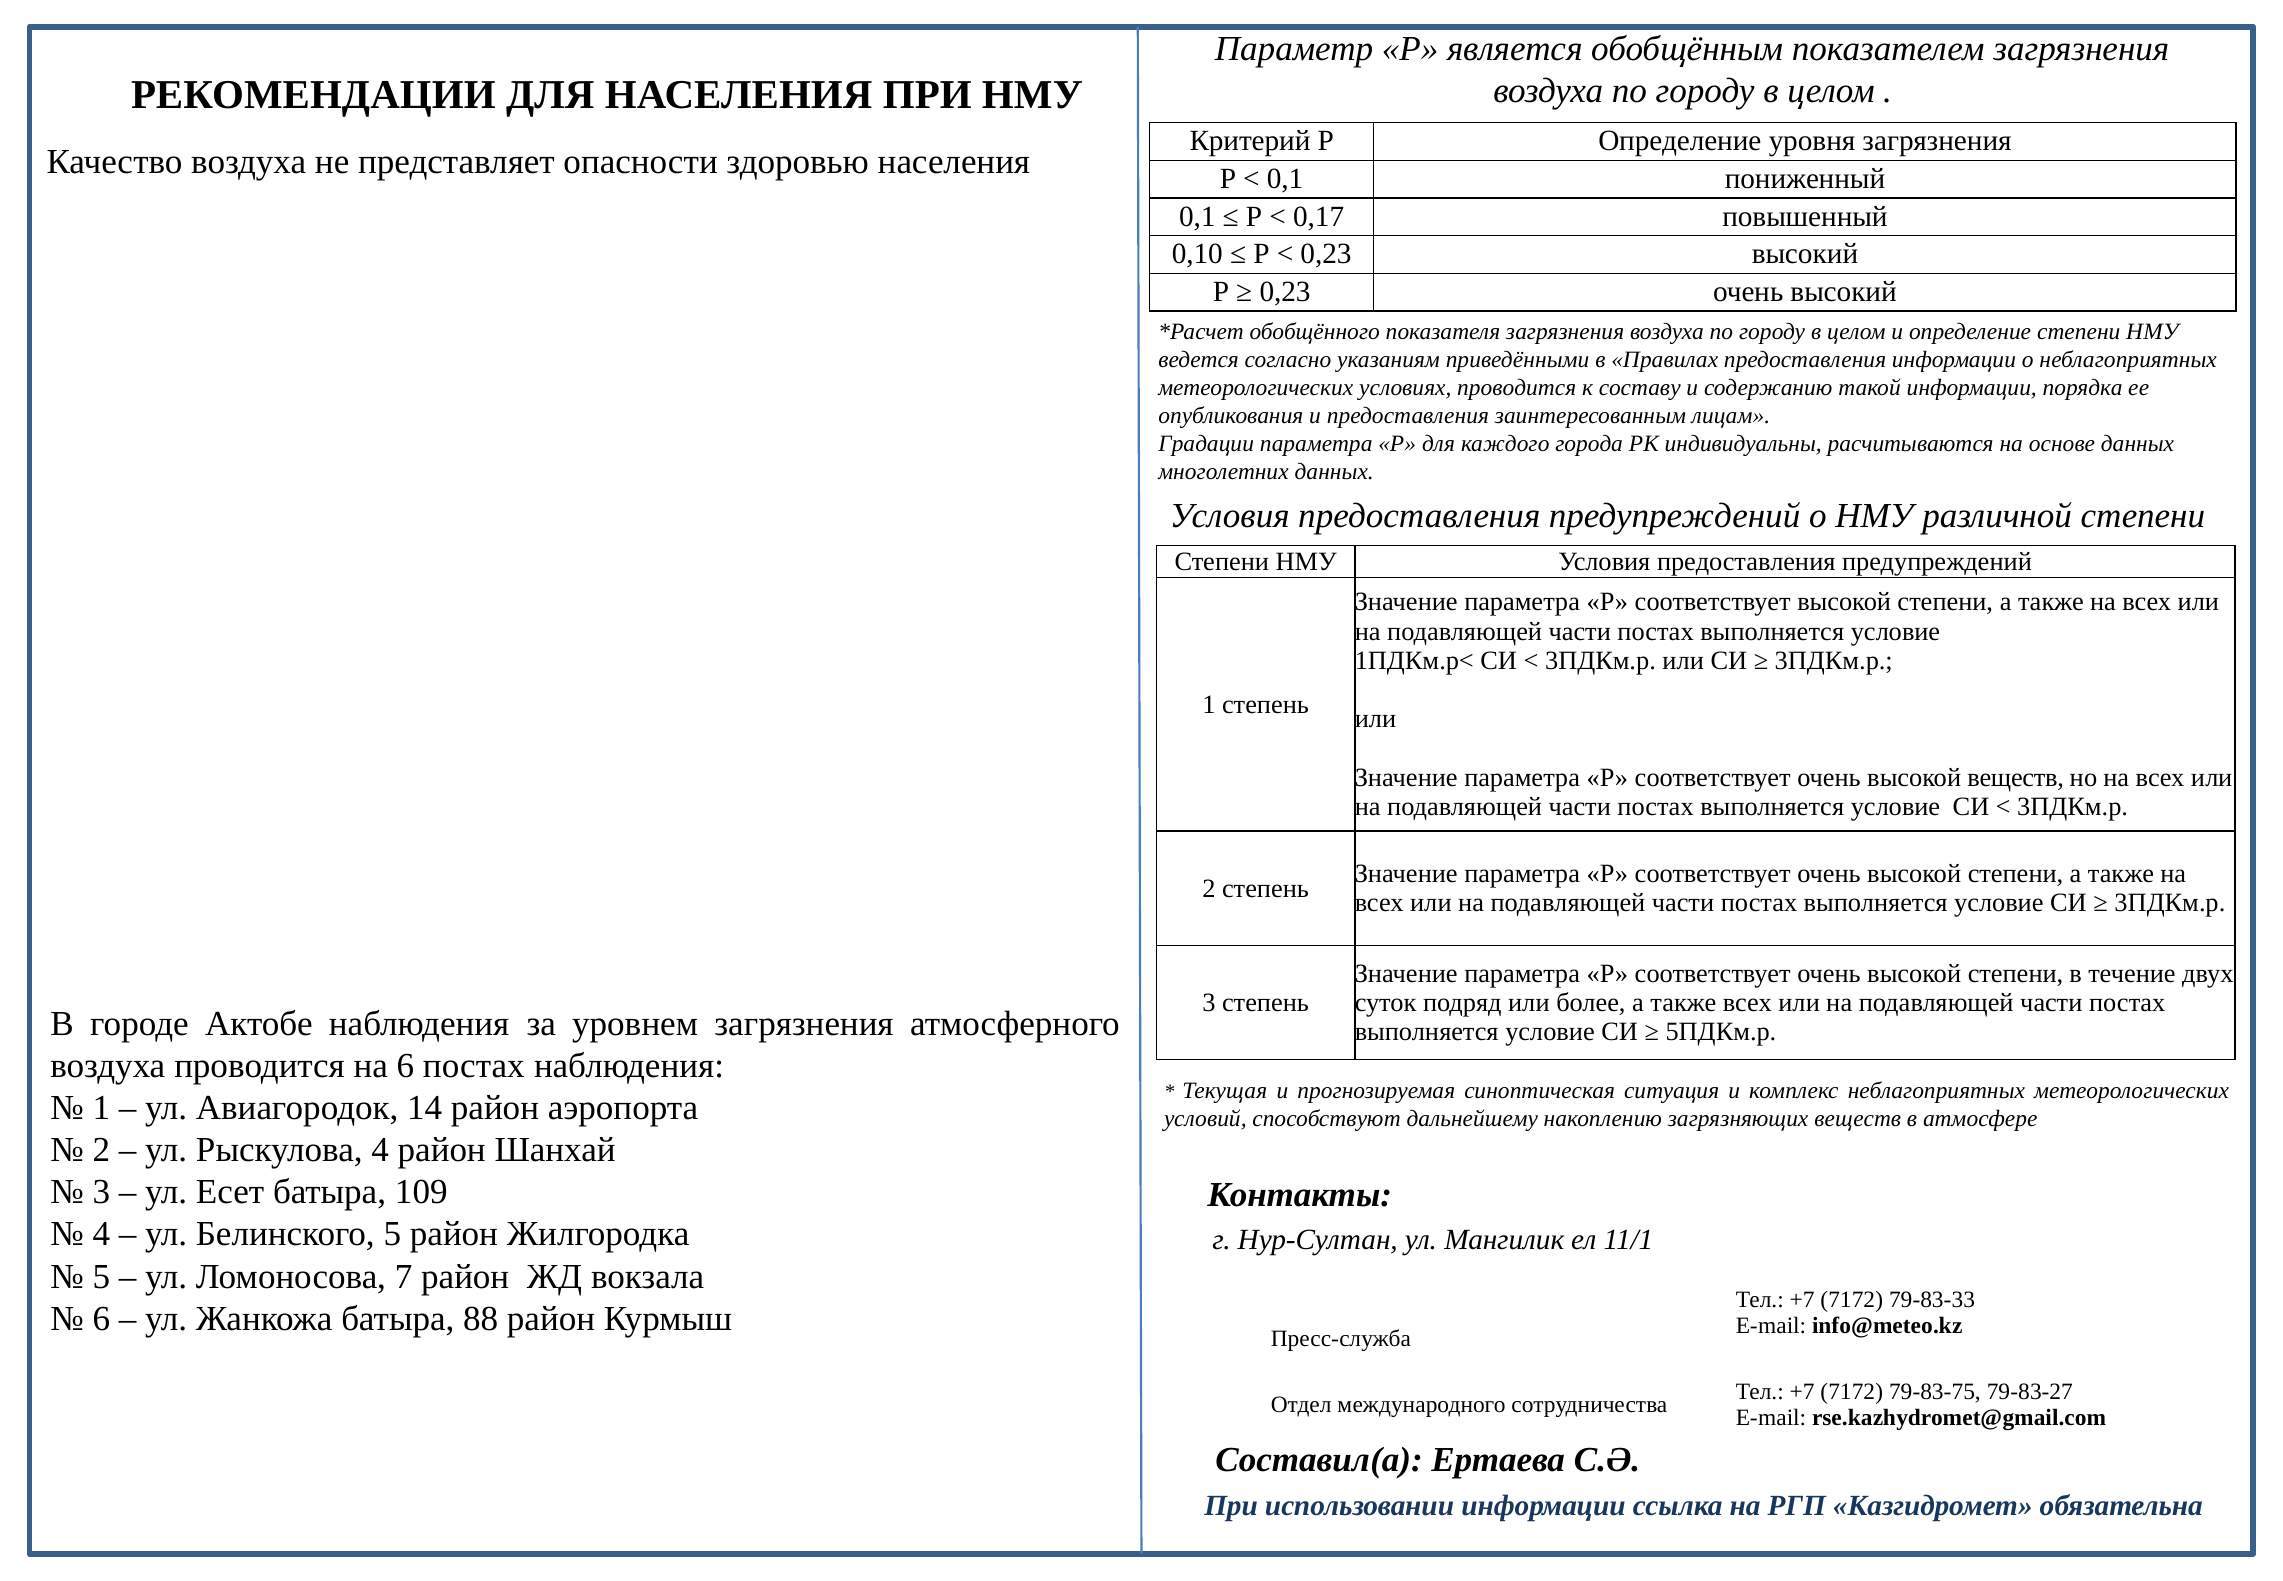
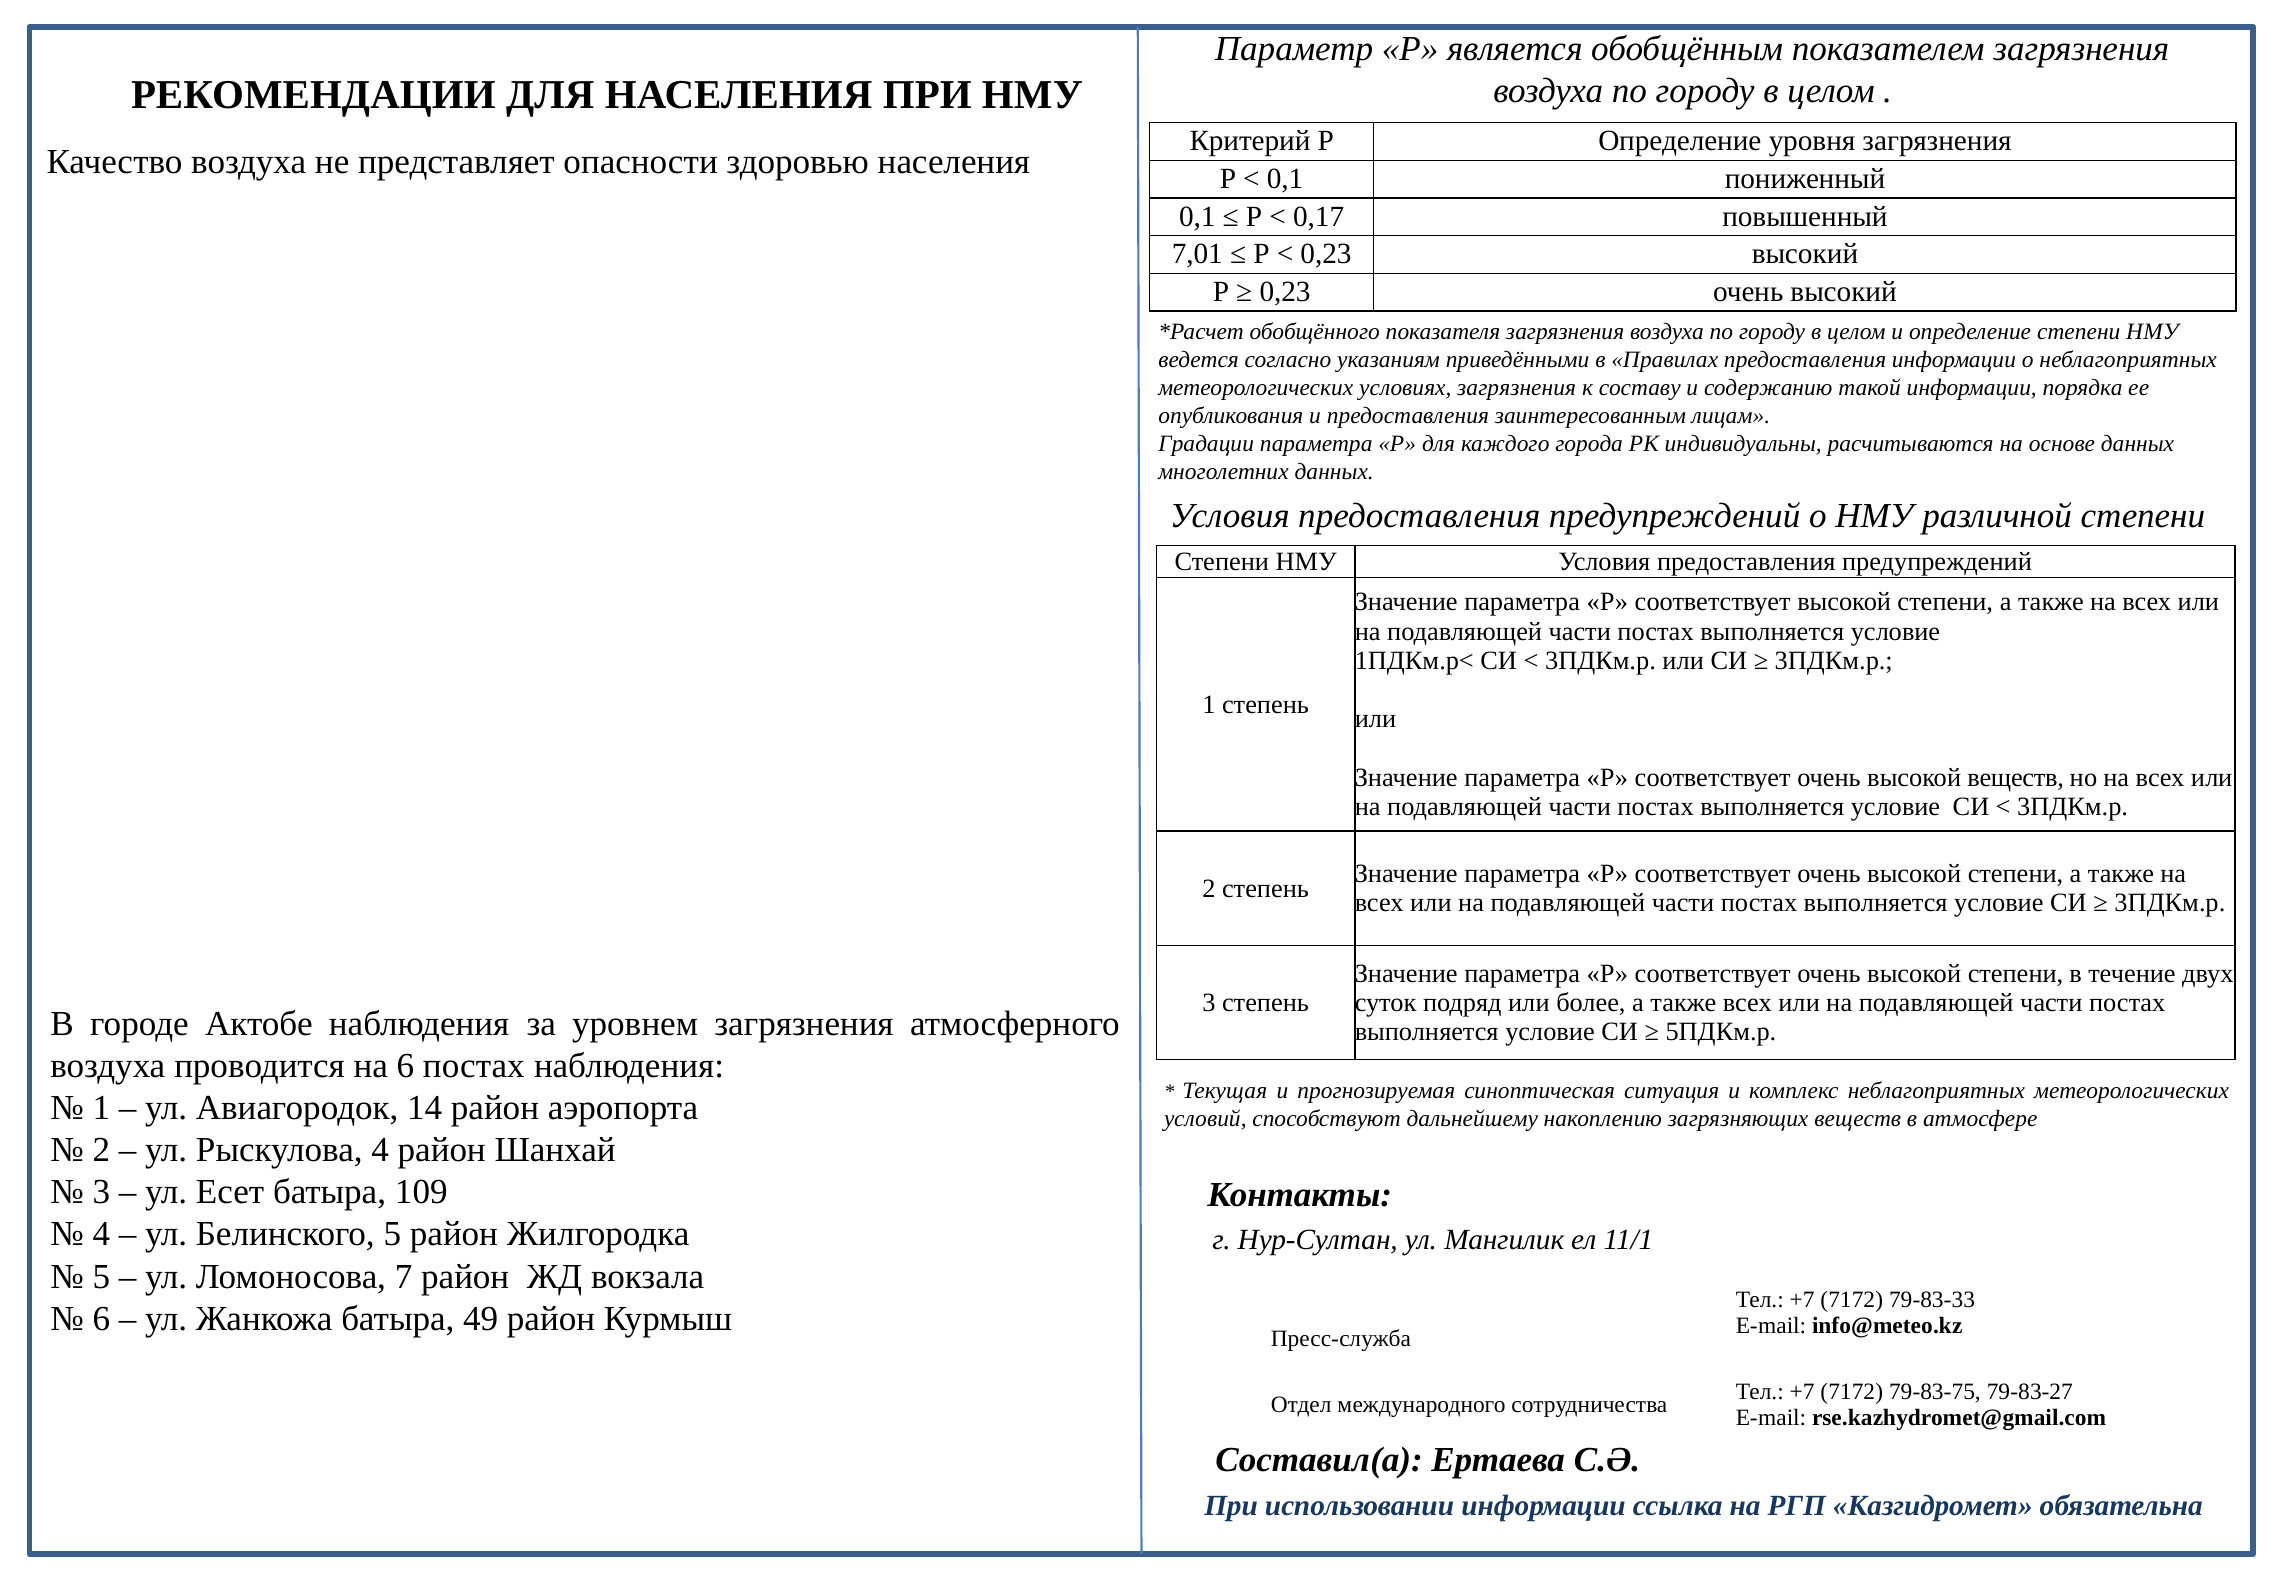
0,10: 0,10 -> 7,01
условиях проводится: проводится -> загрязнения
88: 88 -> 49
